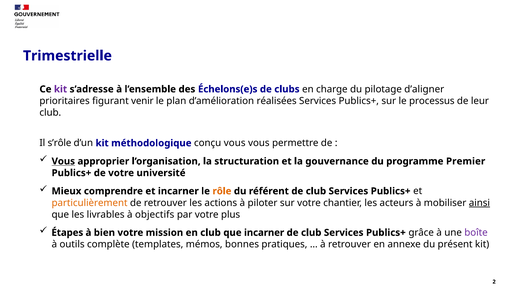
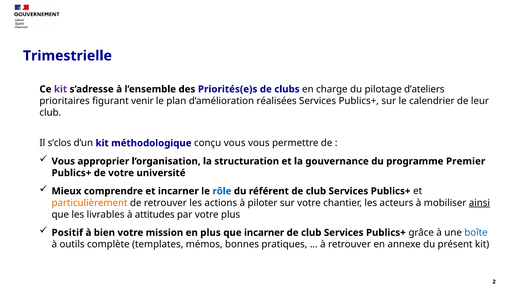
Échelons(e)s: Échelons(e)s -> Priorités(e)s
d’aligner: d’aligner -> d’ateliers
processus: processus -> calendrier
s’rôle: s’rôle -> s’clos
Vous at (63, 161) underline: present -> none
rôle colour: orange -> blue
objectifs: objectifs -> attitudes
Étapes: Étapes -> Positif
en club: club -> plus
boîte colour: purple -> blue
